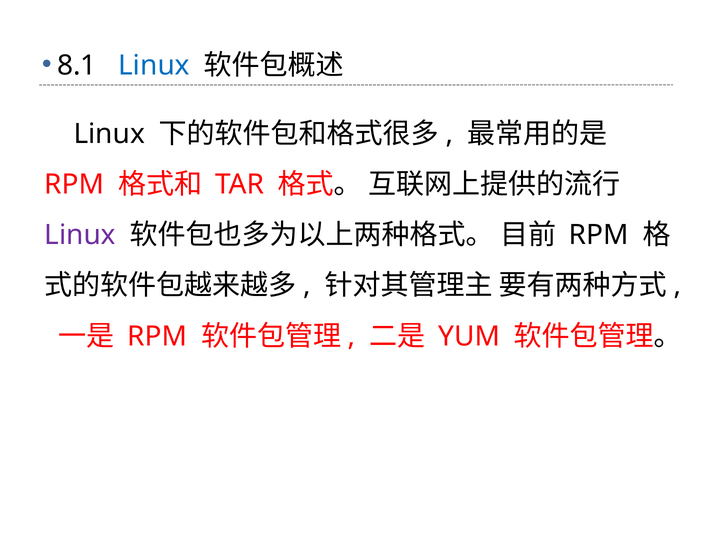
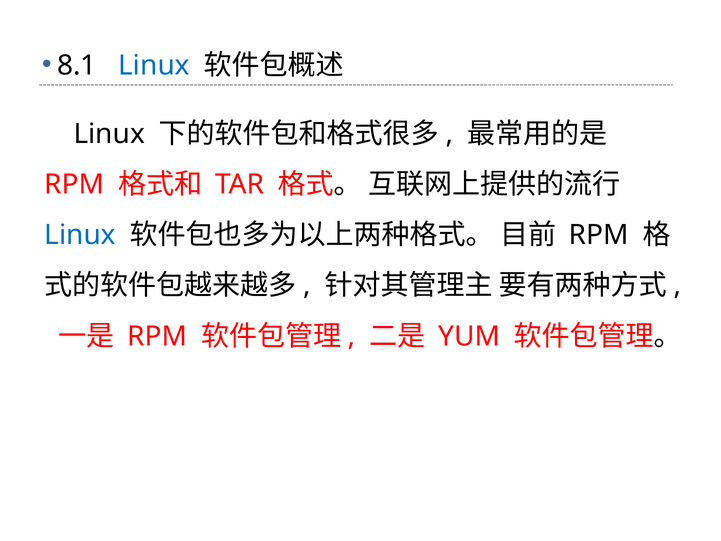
Linux at (80, 235) colour: purple -> blue
